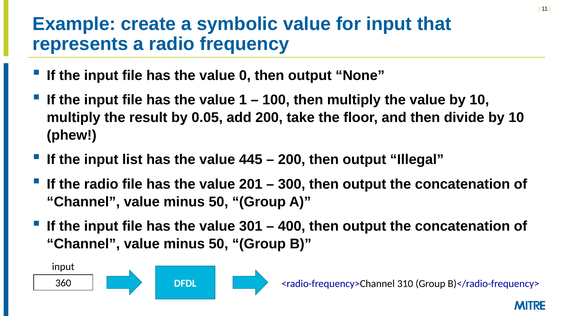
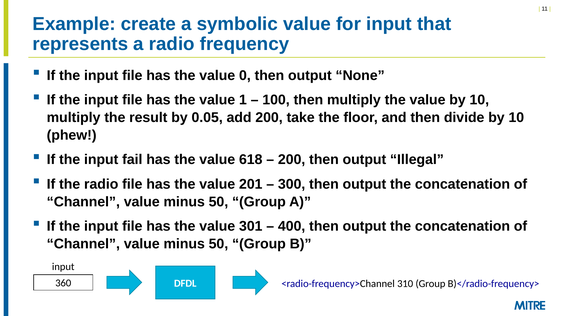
list: list -> fail
445: 445 -> 618
